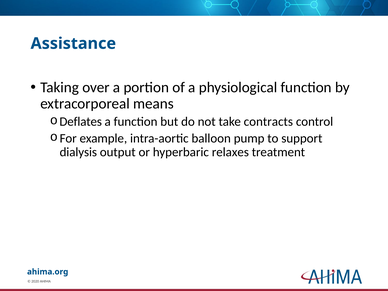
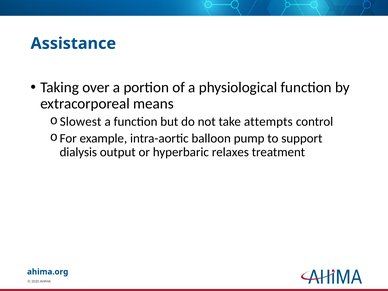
Deflates: Deflates -> Slowest
contracts: contracts -> attempts
